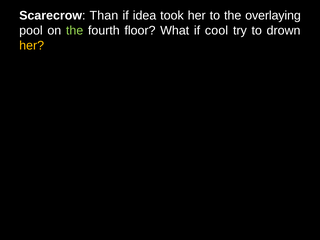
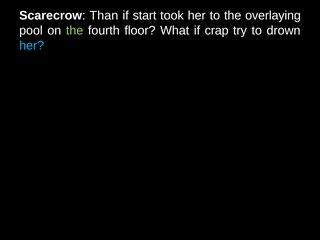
idea: idea -> start
cool: cool -> crap
her at (32, 45) colour: yellow -> light blue
